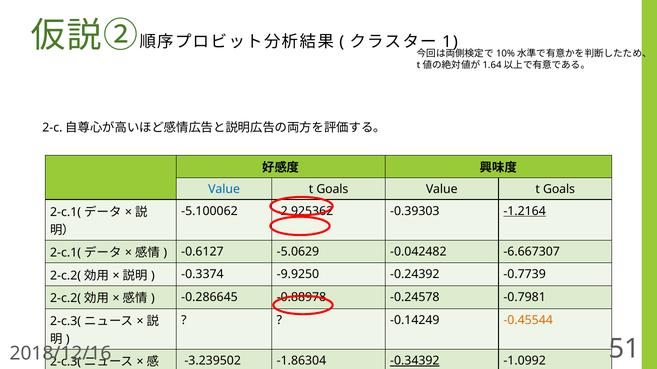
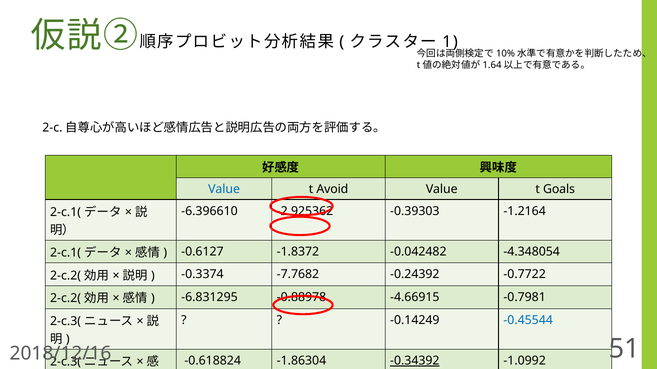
Goals at (332, 190): Goals -> Avoid
-5.100062: -5.100062 -> -6.396610
-1.2164 underline: present -> none
-5.0629: -5.0629 -> -1.8372
-6.667307: -6.667307 -> -4.348054
-9.9250: -9.9250 -> -7.7682
-0.7739: -0.7739 -> -0.7722
-0.286645: -0.286645 -> -6.831295
-0.24578: -0.24578 -> -4.66915
-0.45544 colour: orange -> blue
-3.239502: -3.239502 -> -0.618824
